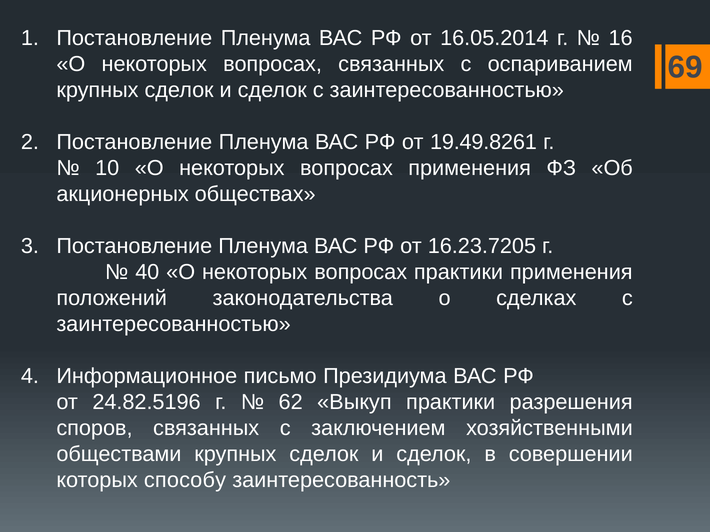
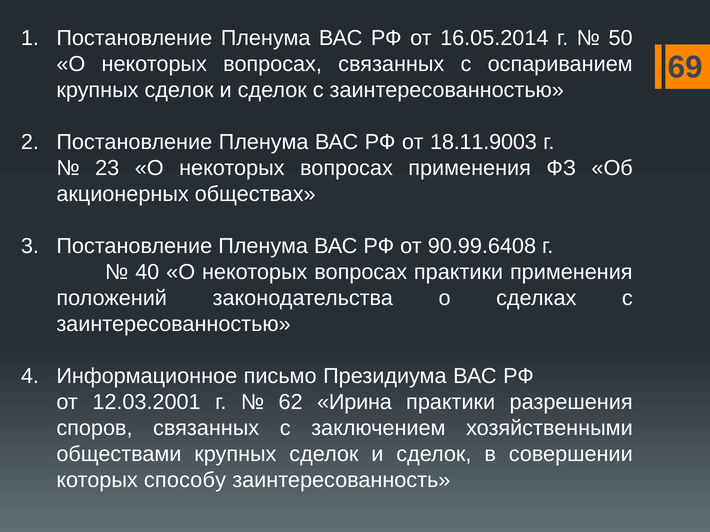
16: 16 -> 50
19.49.8261: 19.49.8261 -> 18.11.9003
10: 10 -> 23
16.23.7205: 16.23.7205 -> 90.99.6408
24.82.5196: 24.82.5196 -> 12.03.2001
Выкуп: Выкуп -> Ирина
